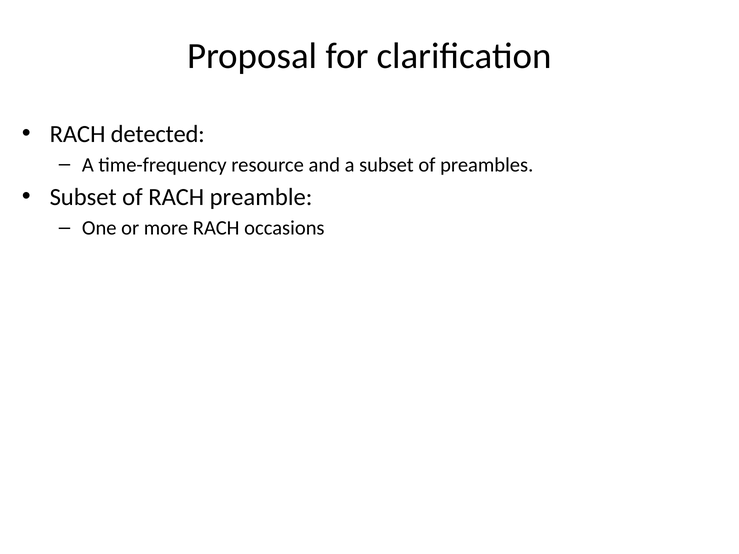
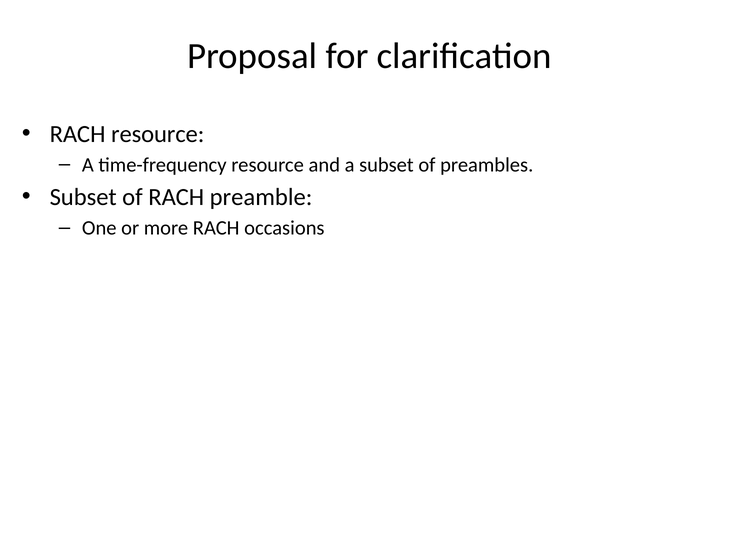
RACH detected: detected -> resource
